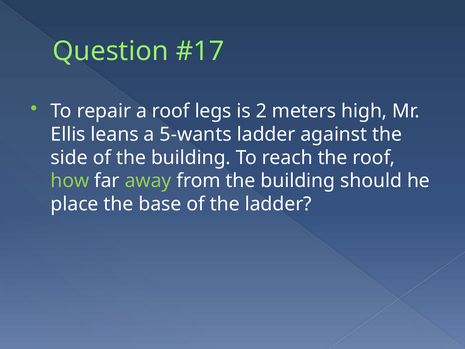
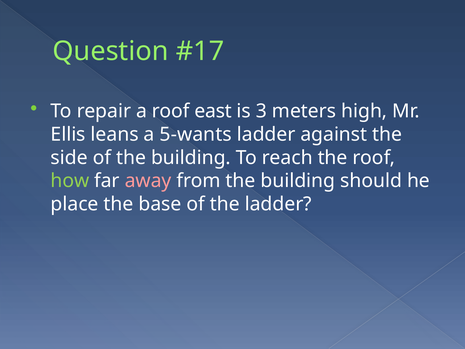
legs: legs -> east
2: 2 -> 3
away colour: light green -> pink
